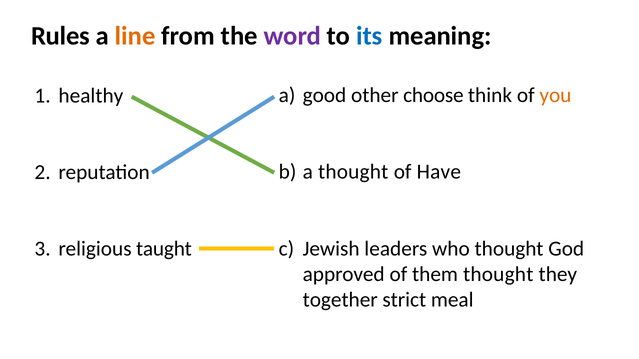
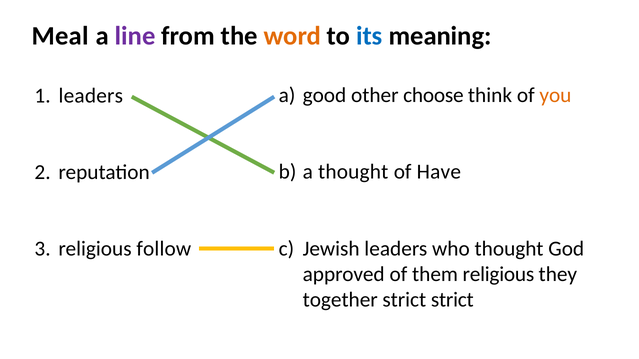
Rules: Rules -> Meal
line colour: orange -> purple
word colour: purple -> orange
healthy at (91, 96): healthy -> leaders
taught: taught -> follow
them thought: thought -> religious
strict meal: meal -> strict
